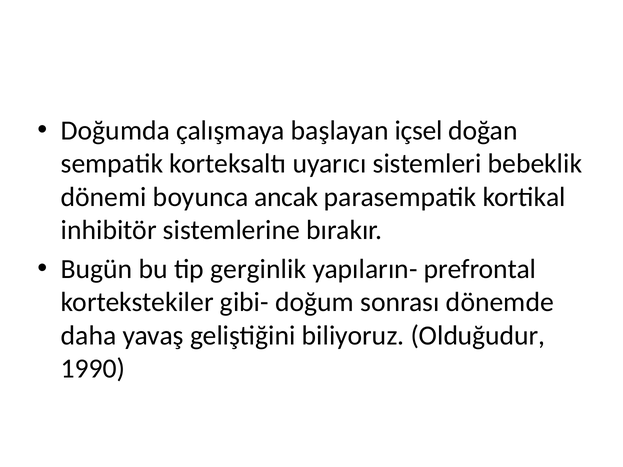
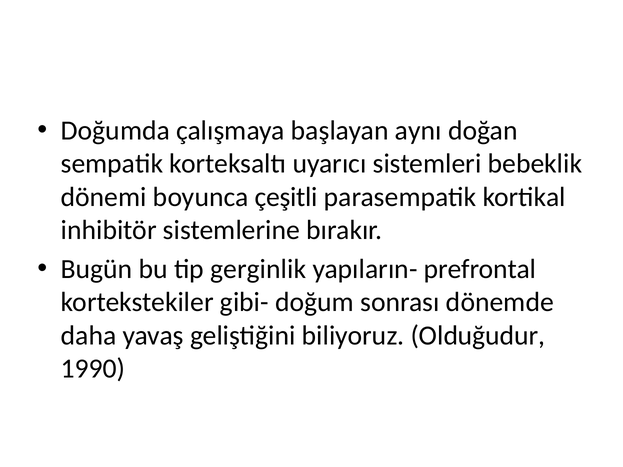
içsel: içsel -> aynı
ancak: ancak -> çeşitli
